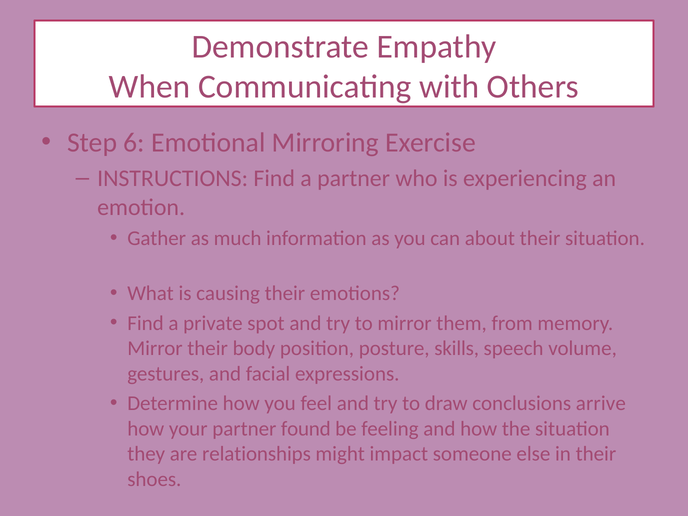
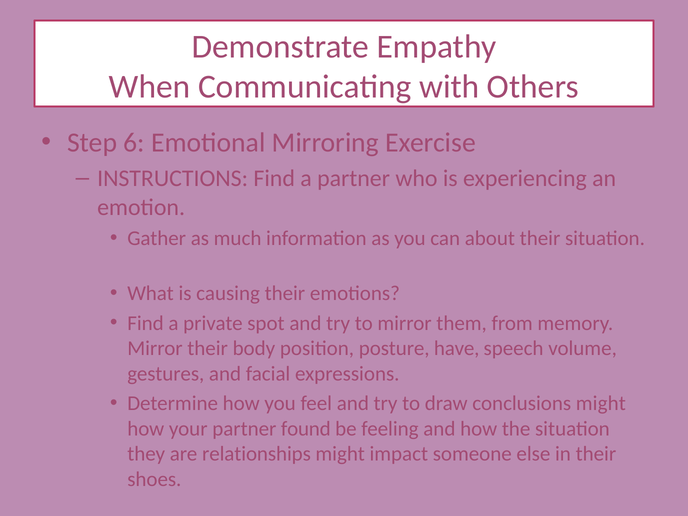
skills: skills -> have
conclusions arrive: arrive -> might
